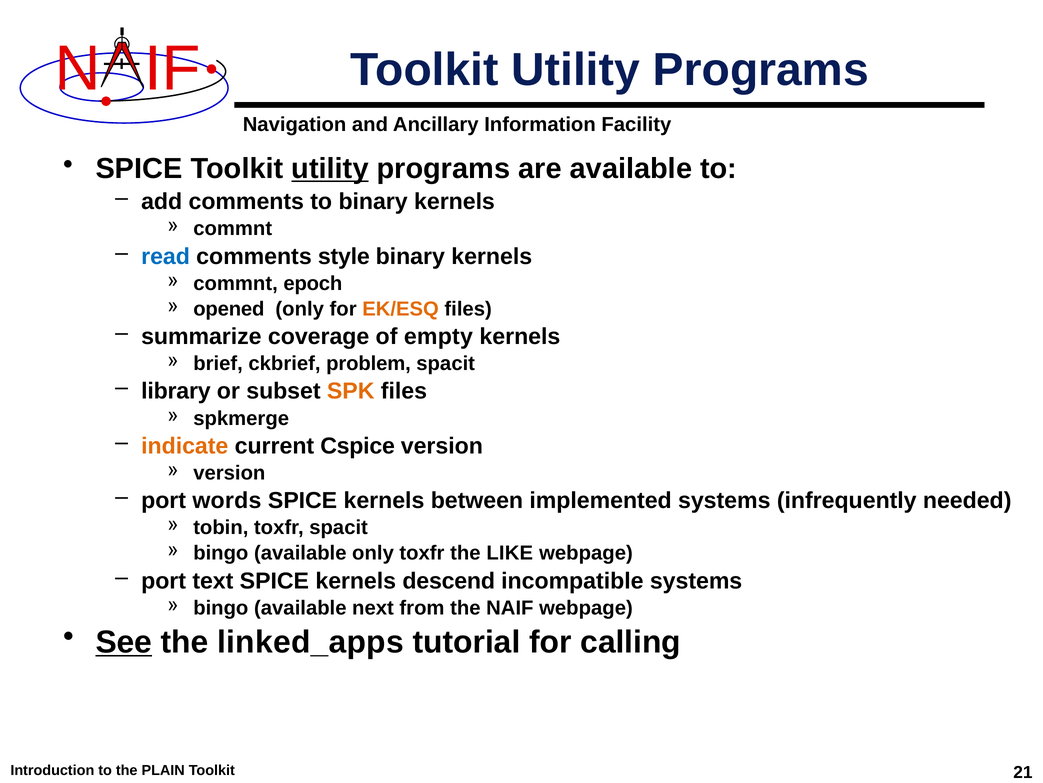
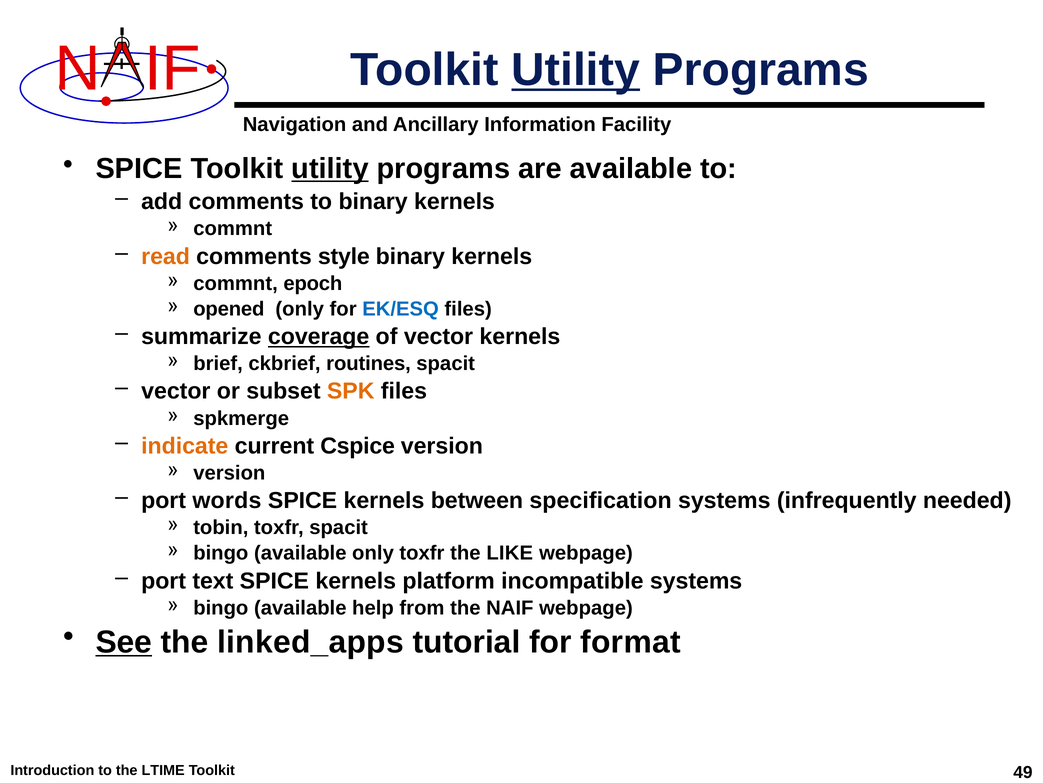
Utility at (576, 70) underline: none -> present
read colour: blue -> orange
EK/ESQ colour: orange -> blue
coverage underline: none -> present
of empty: empty -> vector
problem: problem -> routines
library at (176, 391): library -> vector
implemented: implemented -> specification
descend: descend -> platform
next: next -> help
calling: calling -> format
PLAIN: PLAIN -> LTIME
21: 21 -> 49
